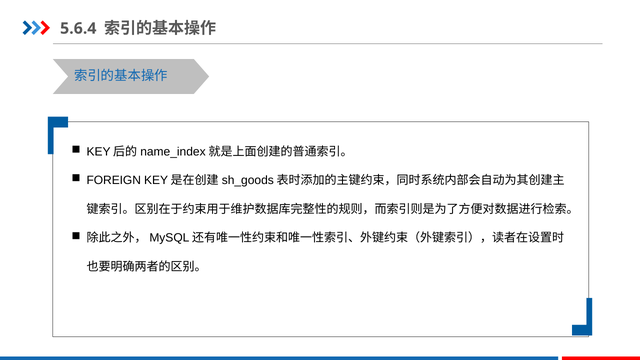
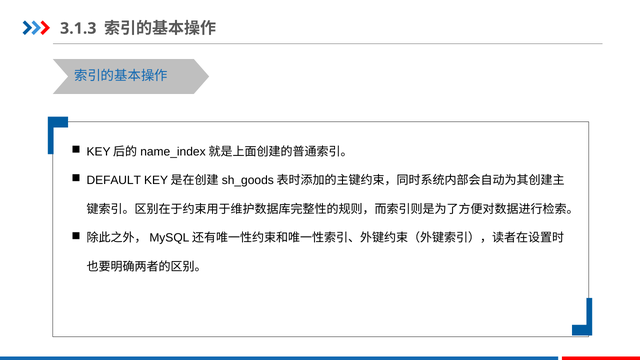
5.6.4: 5.6.4 -> 3.1.3
FOREIGN: FOREIGN -> DEFAULT
